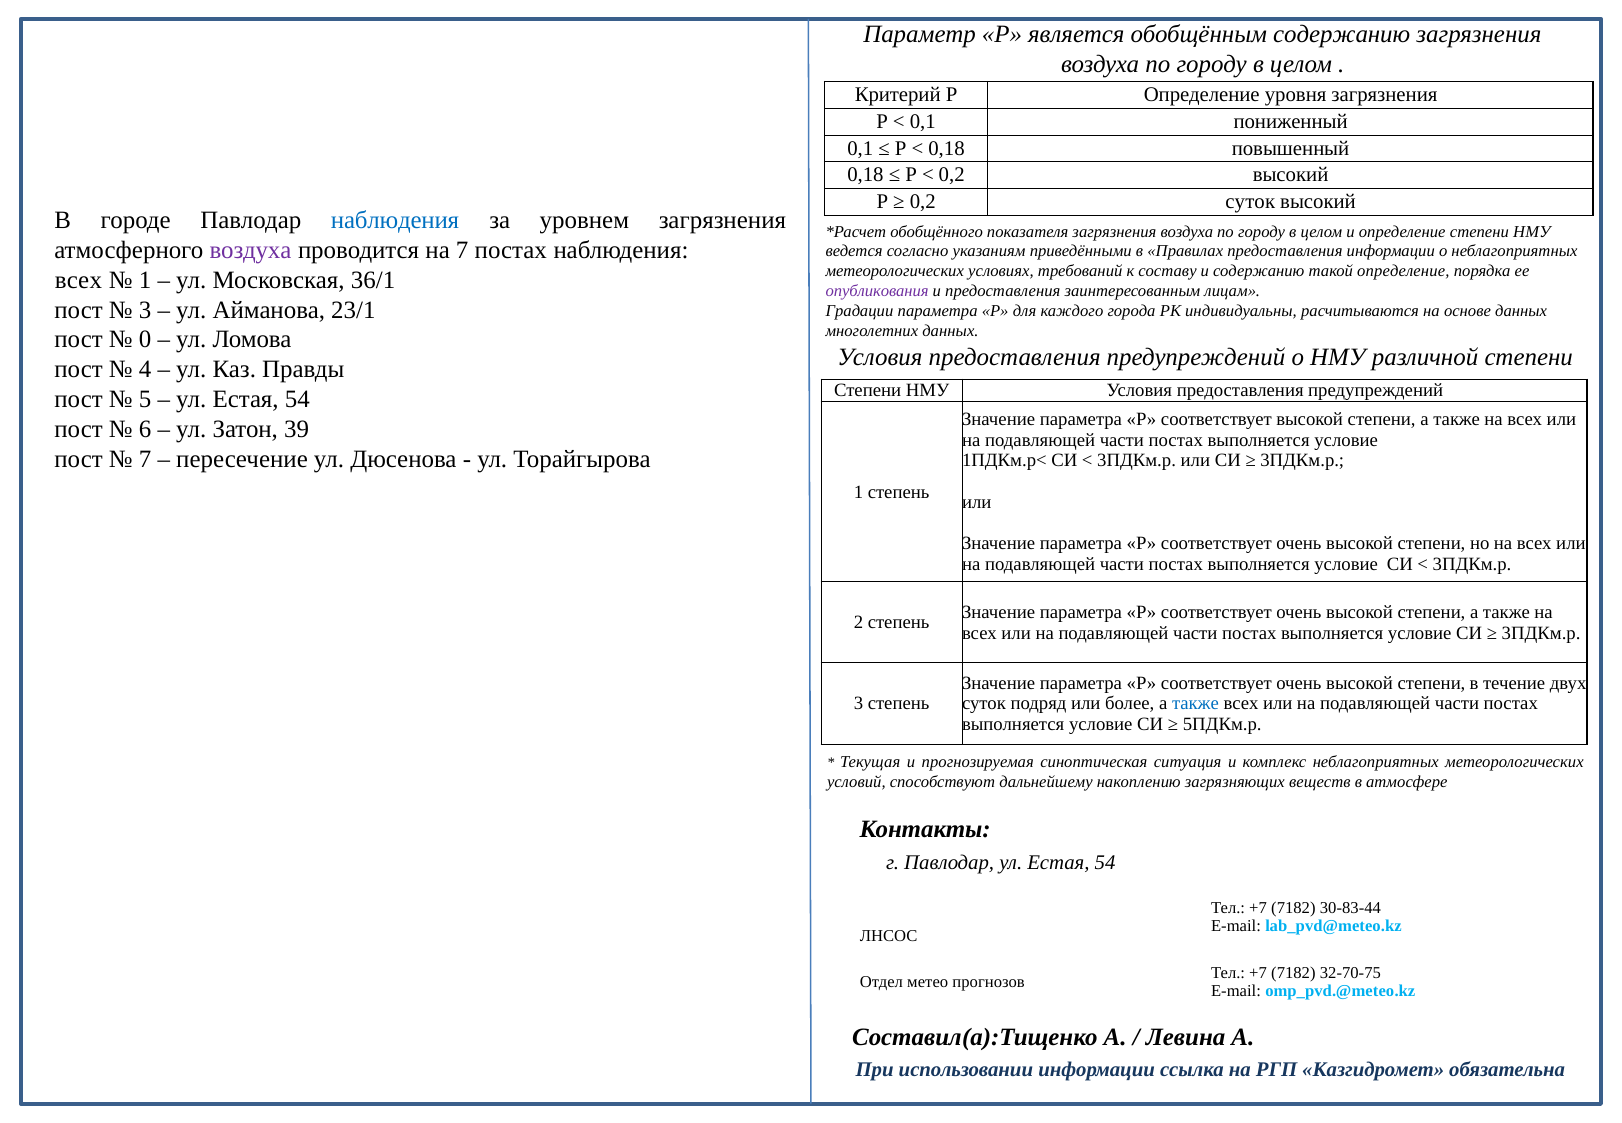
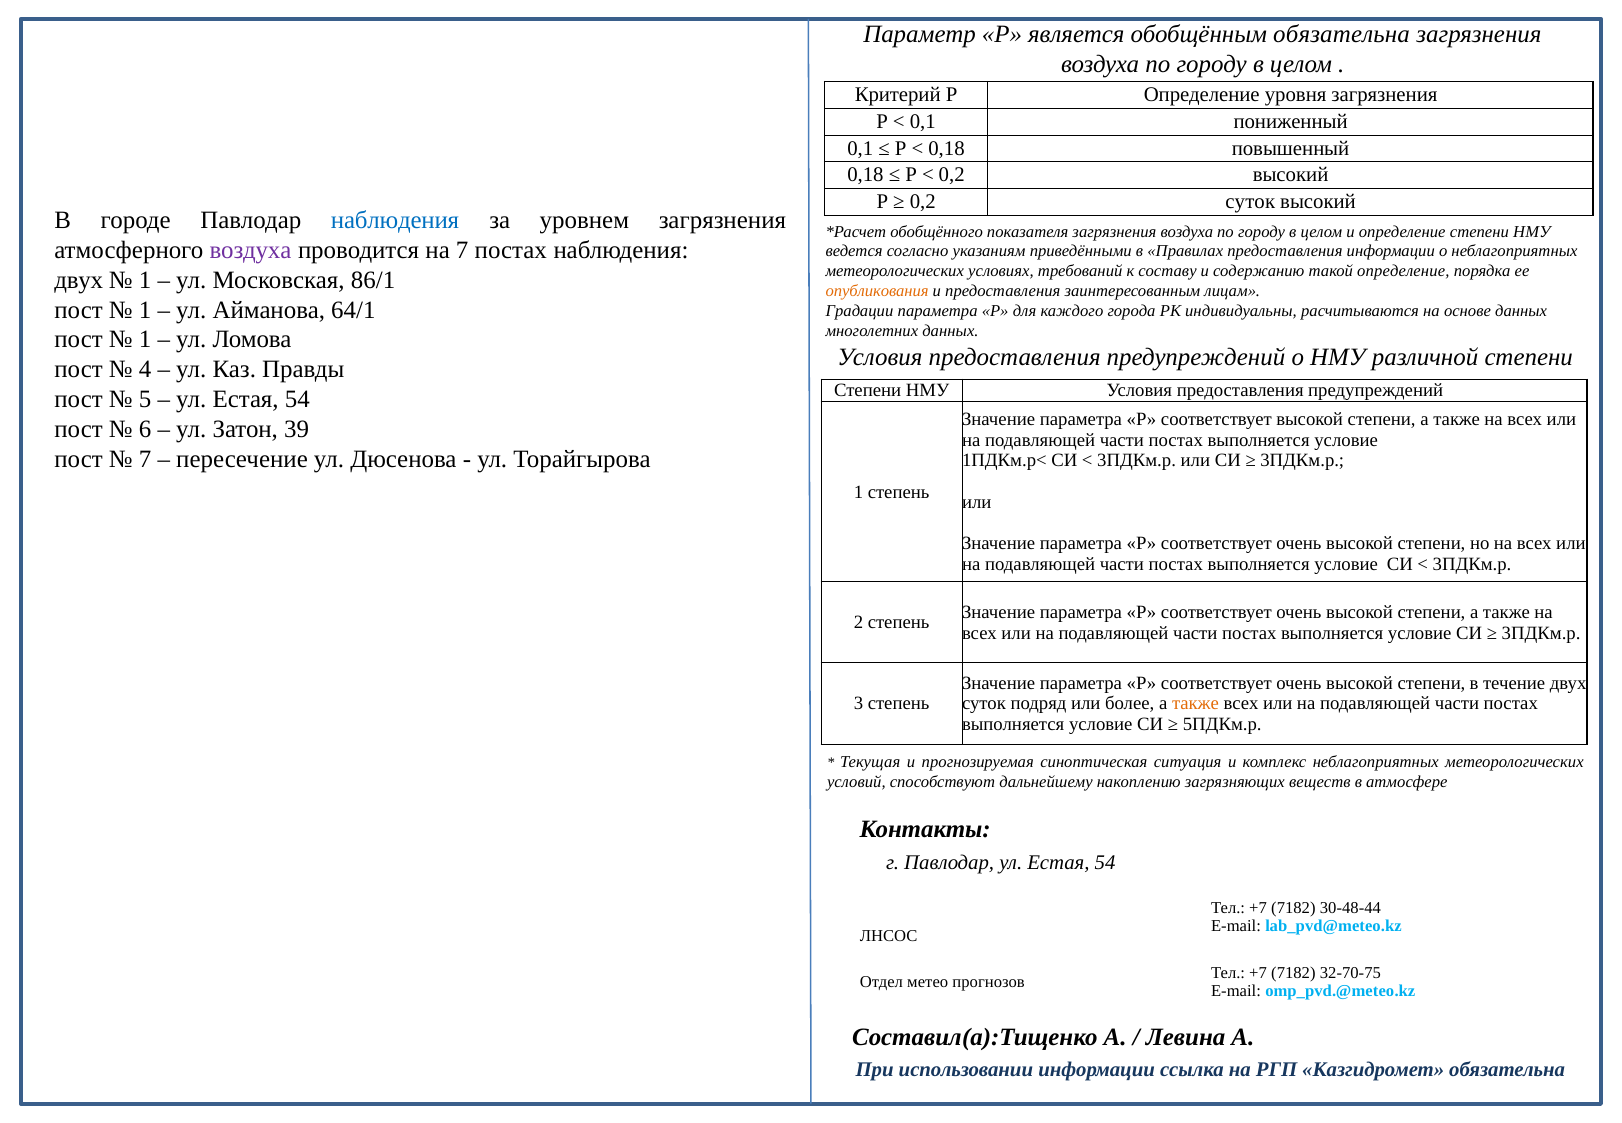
обобщённым содержанию: содержанию -> обязательна
всех at (78, 280): всех -> двух
36/1: 36/1 -> 86/1
опубликования colour: purple -> orange
3 at (145, 310): 3 -> 1
23/1: 23/1 -> 64/1
0 at (145, 340): 0 -> 1
также at (1195, 704) colour: blue -> orange
30-83-44: 30-83-44 -> 30-48-44
